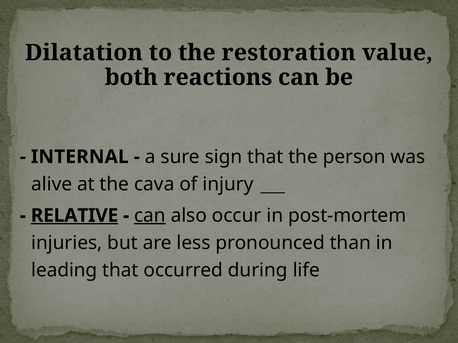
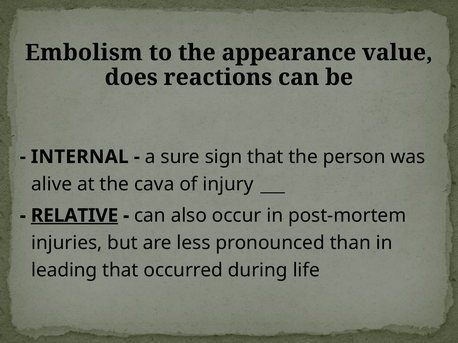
Dilatation: Dilatation -> Embolism
restoration: restoration -> appearance
both: both -> does
can at (150, 216) underline: present -> none
